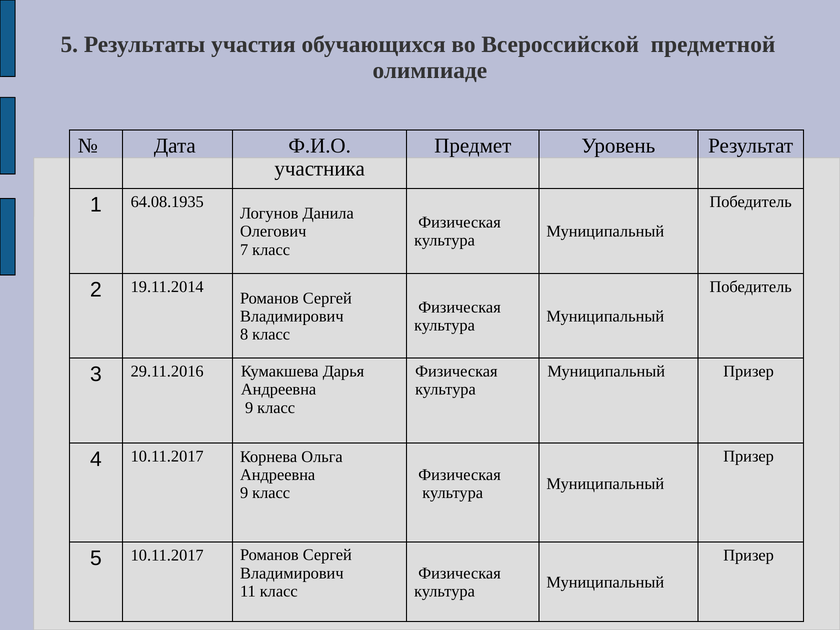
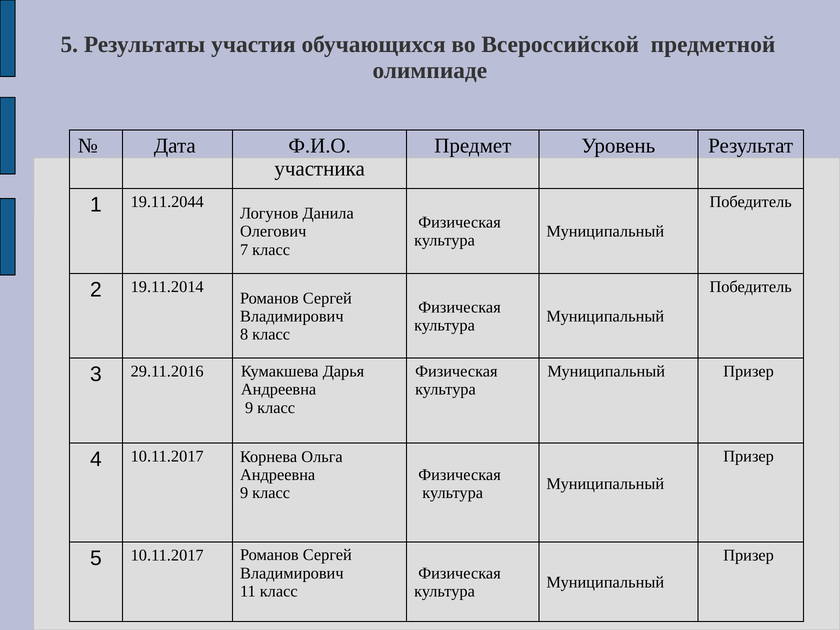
64.08.1935: 64.08.1935 -> 19.11.2044
